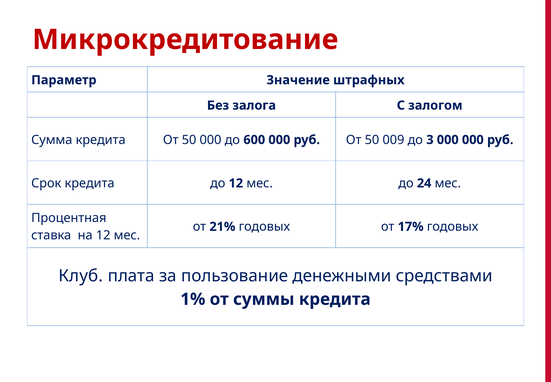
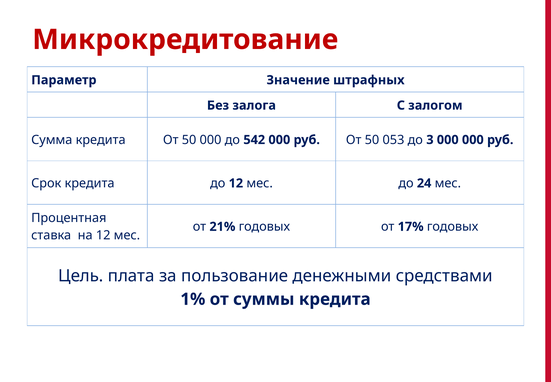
600: 600 -> 542
009: 009 -> 053
Клуб: Клуб -> Цель
